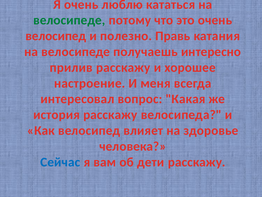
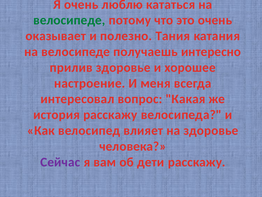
велосипед at (56, 36): велосипед -> оказывает
Правь: Правь -> Тания
прилив расскажу: расскажу -> здоровье
Сейчас colour: blue -> purple
